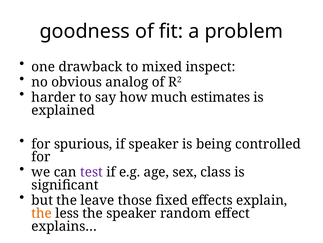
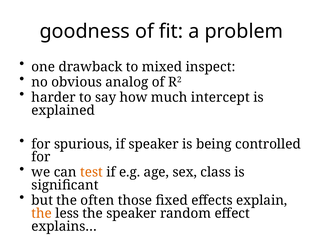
estimates: estimates -> intercept
test colour: purple -> orange
leave: leave -> often
